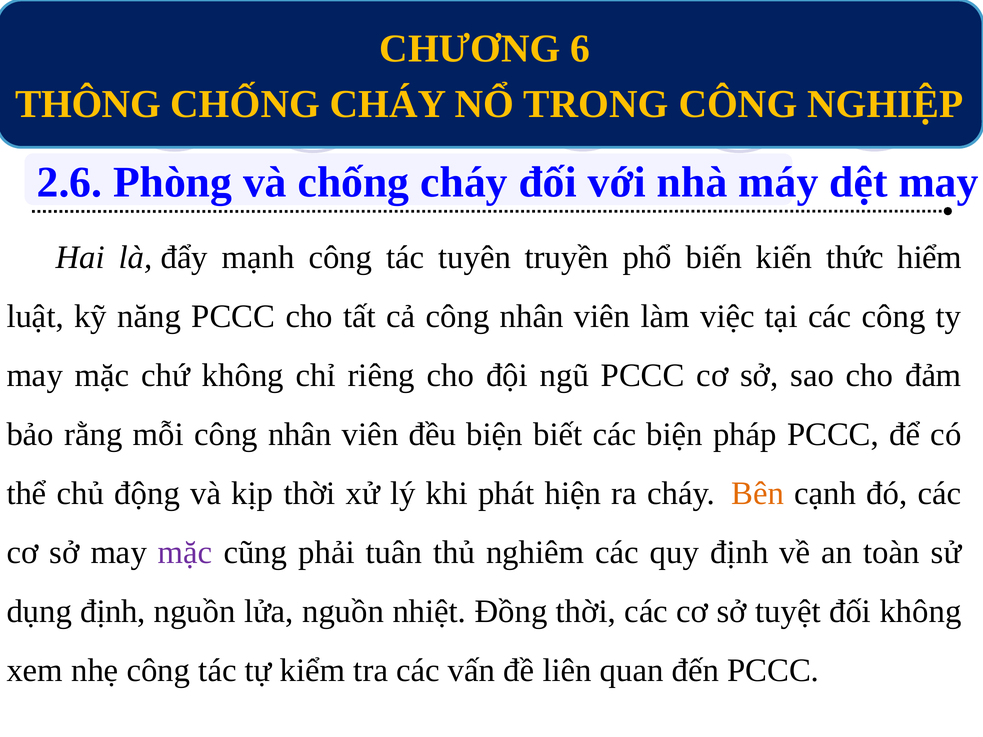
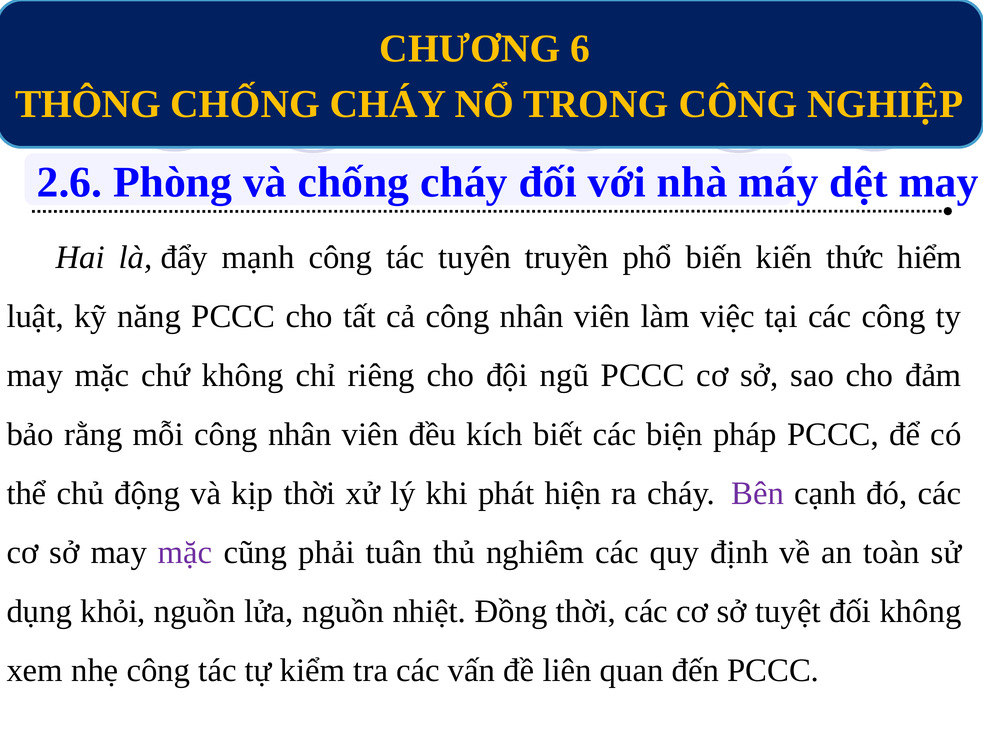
đều biện: biện -> kích
Bên colour: orange -> purple
dụng định: định -> khỏi
